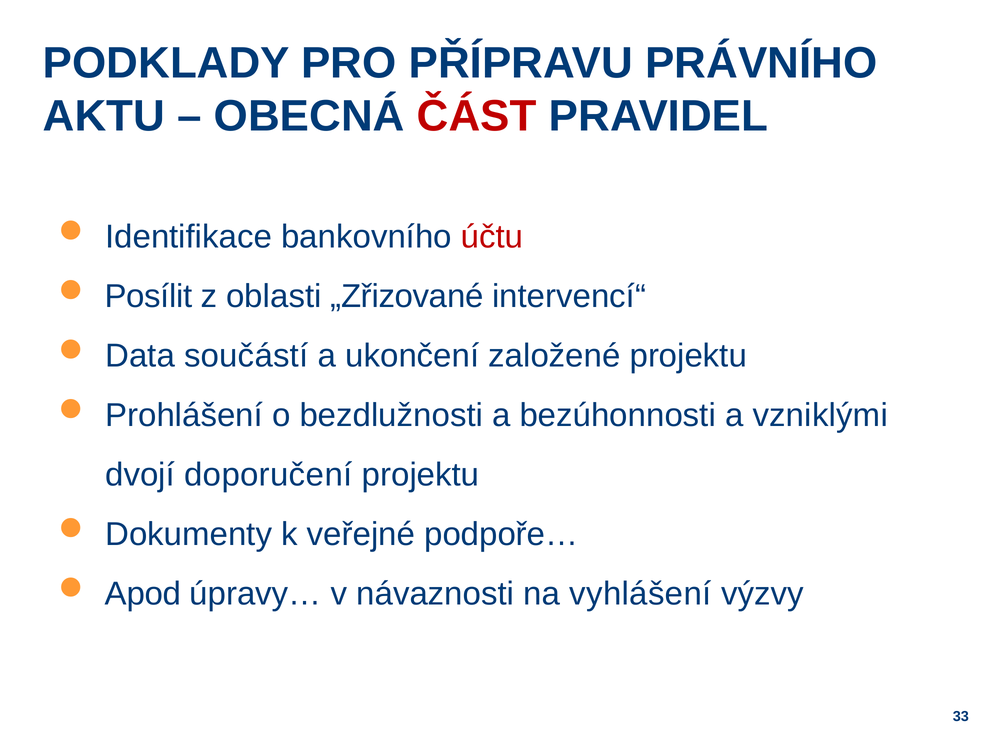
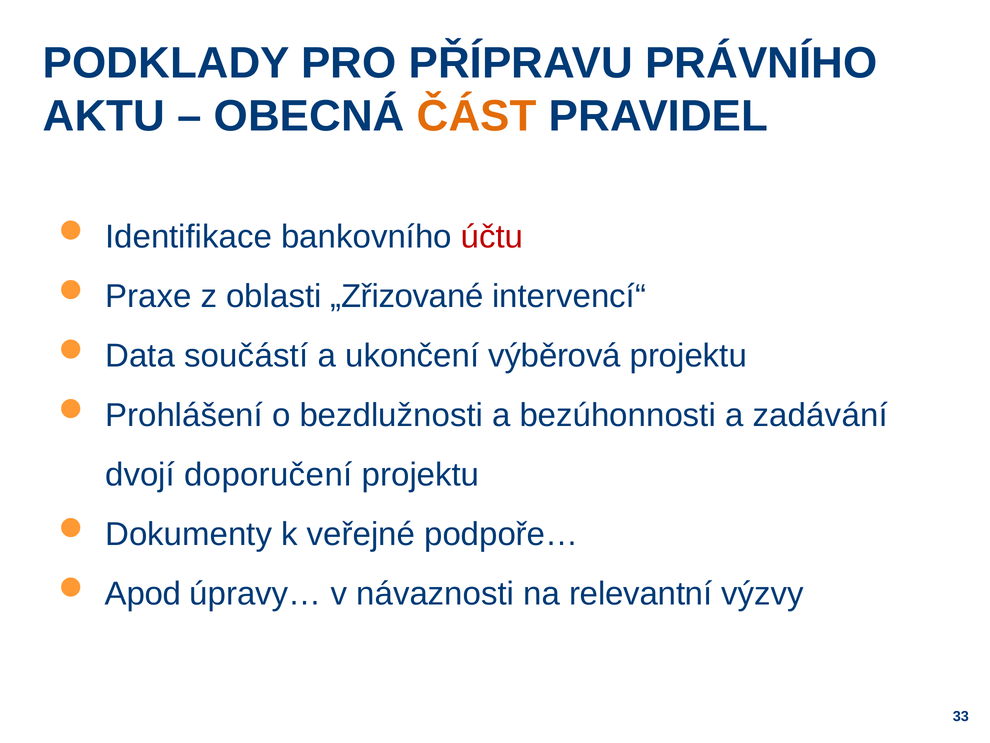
ČÁST colour: red -> orange
Posílit: Posílit -> Praxe
založené: založené -> výběrová
vzniklými: vzniklými -> zadávání
vyhlášení: vyhlášení -> relevantní
